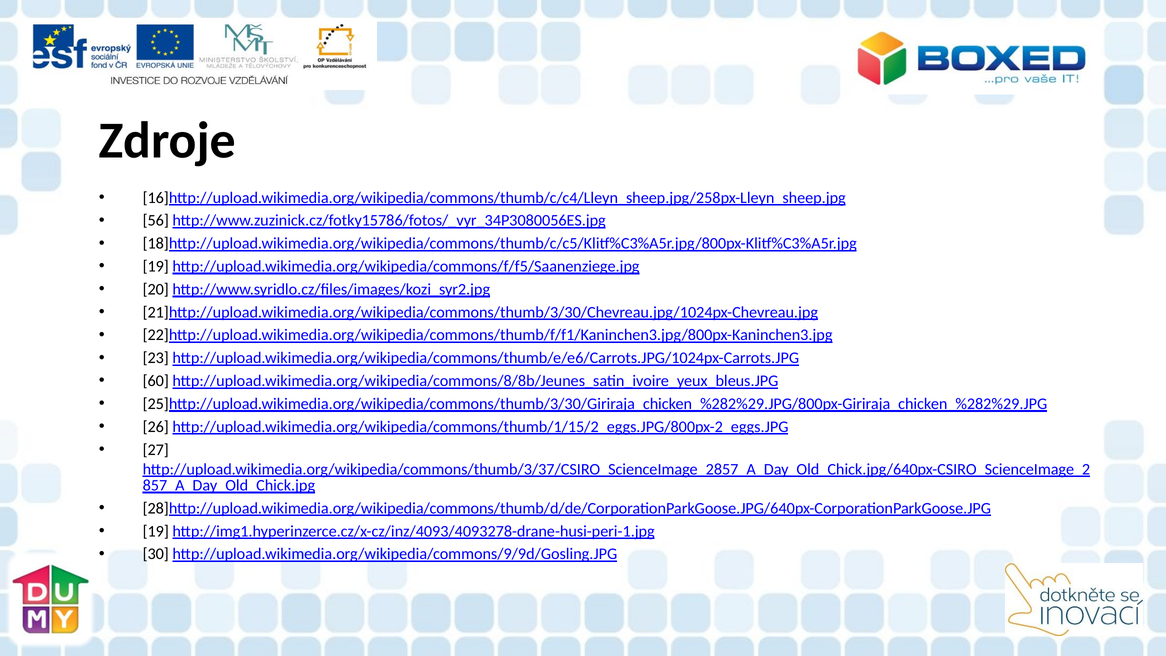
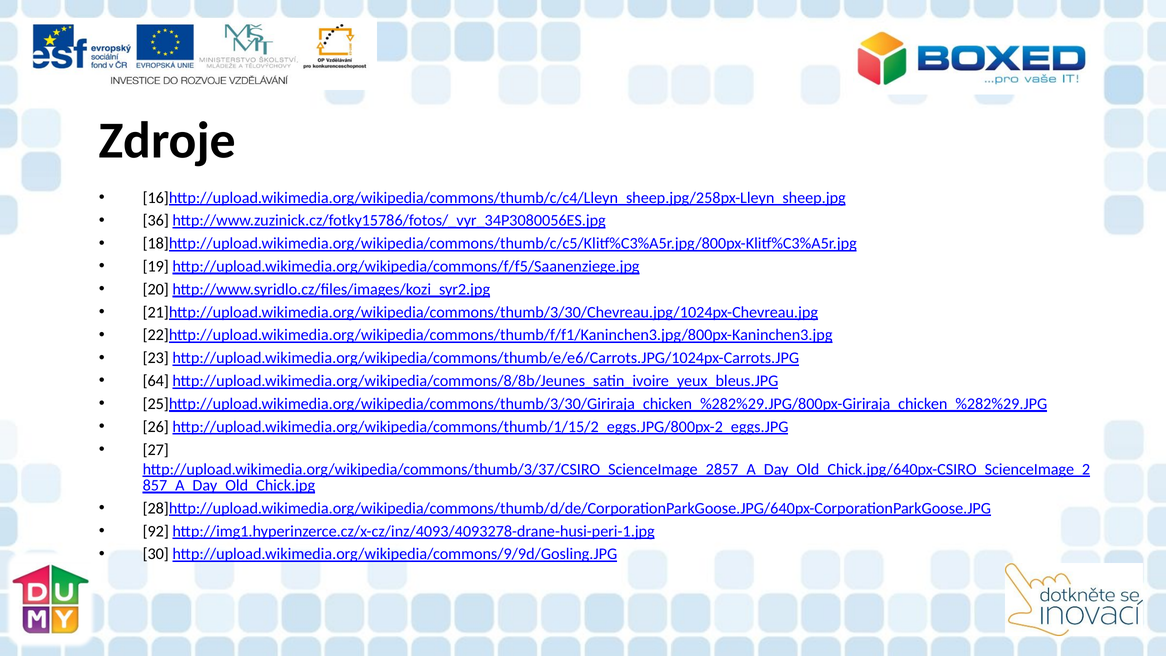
56: 56 -> 36
60: 60 -> 64
19 at (156, 531): 19 -> 92
